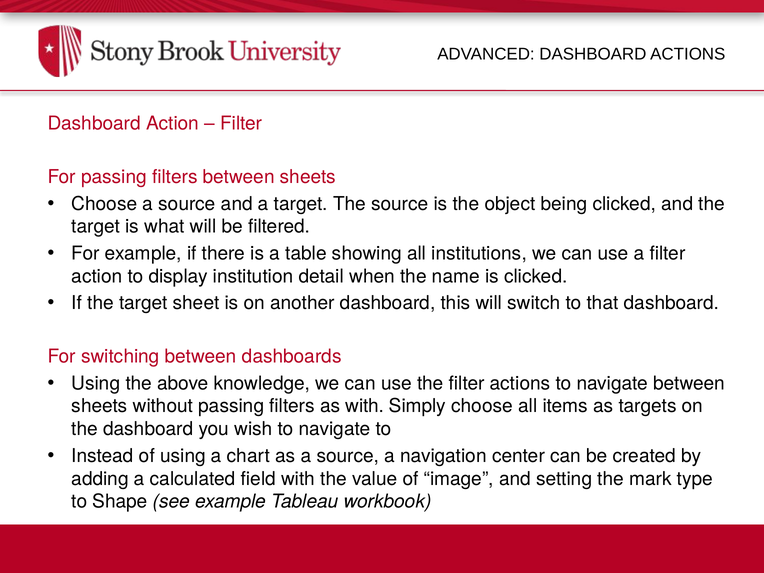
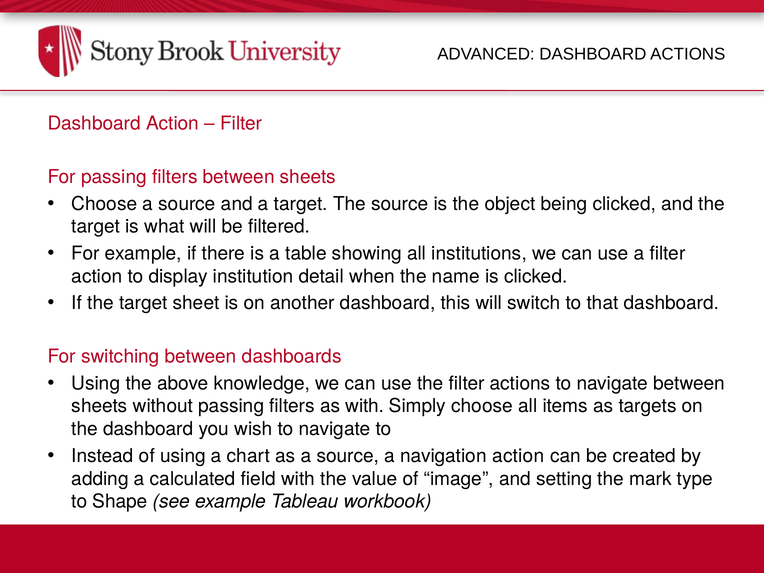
navigation center: center -> action
